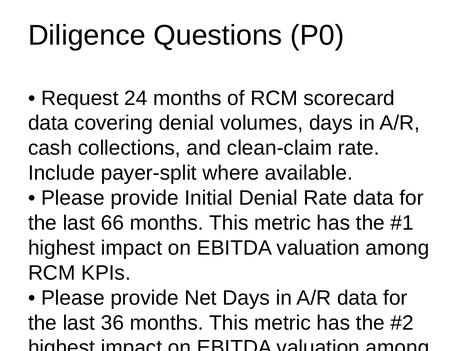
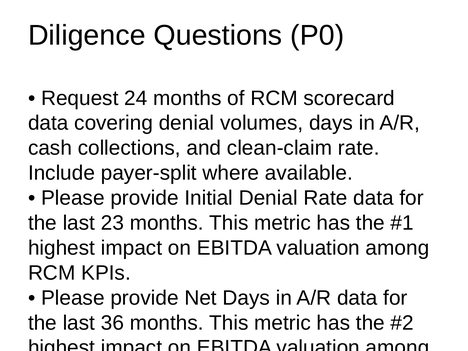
66: 66 -> 23
